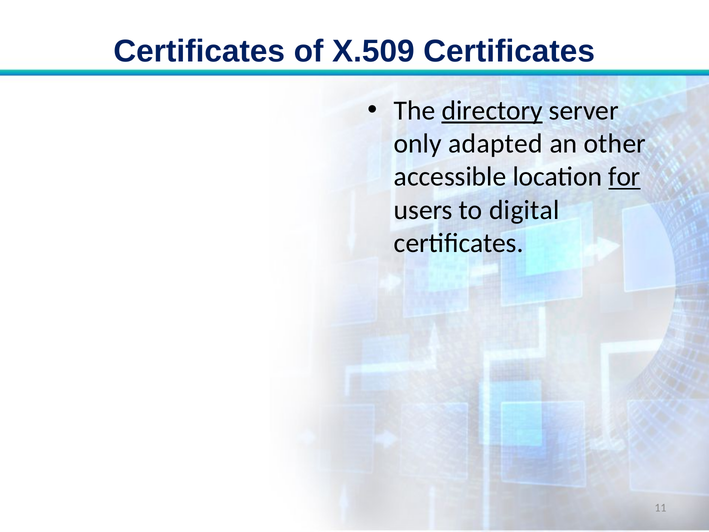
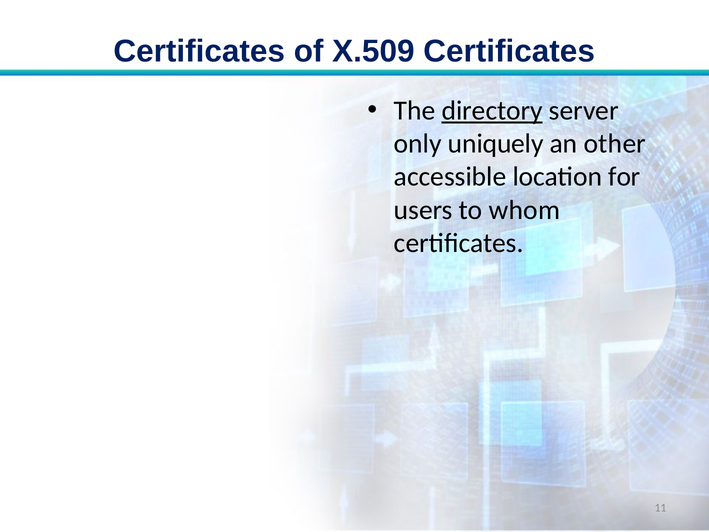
adapted: adapted -> uniquely
for underline: present -> none
digital: digital -> whom
